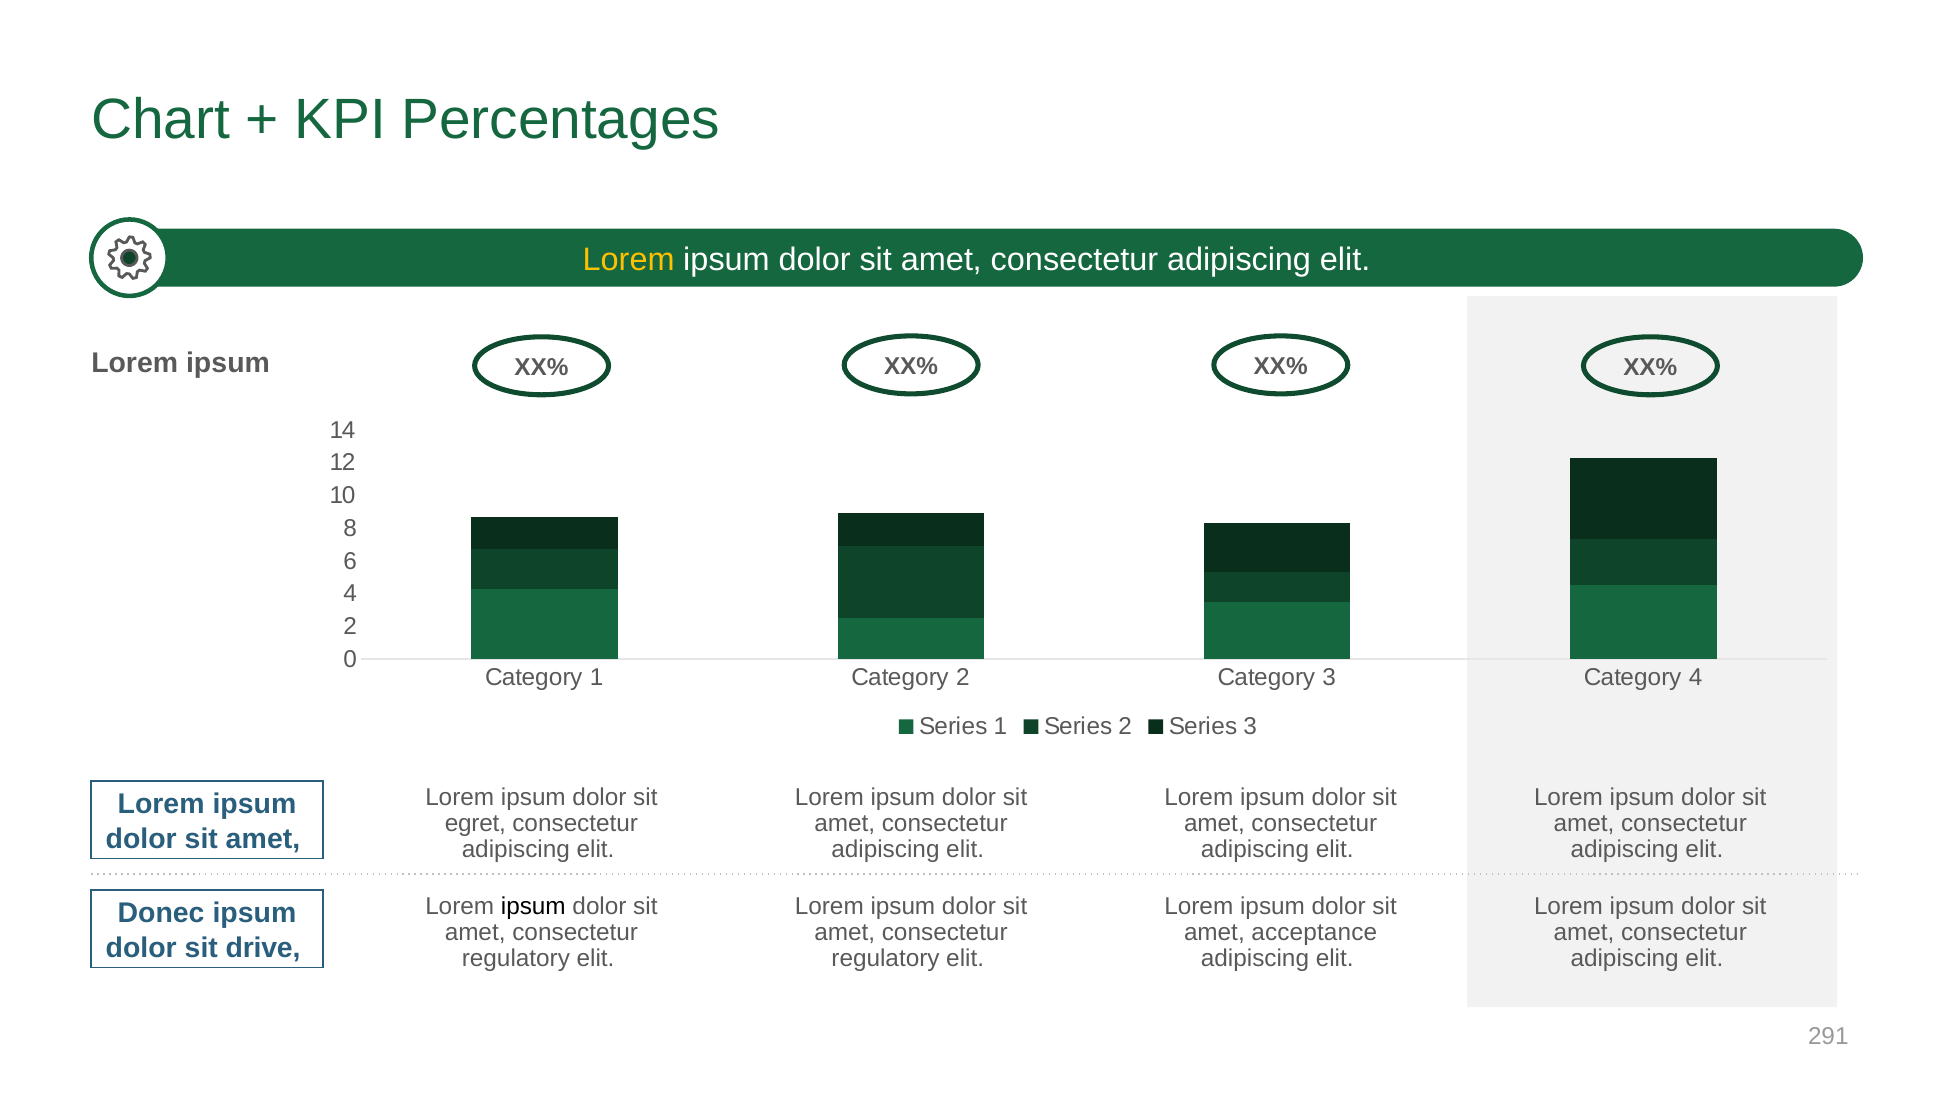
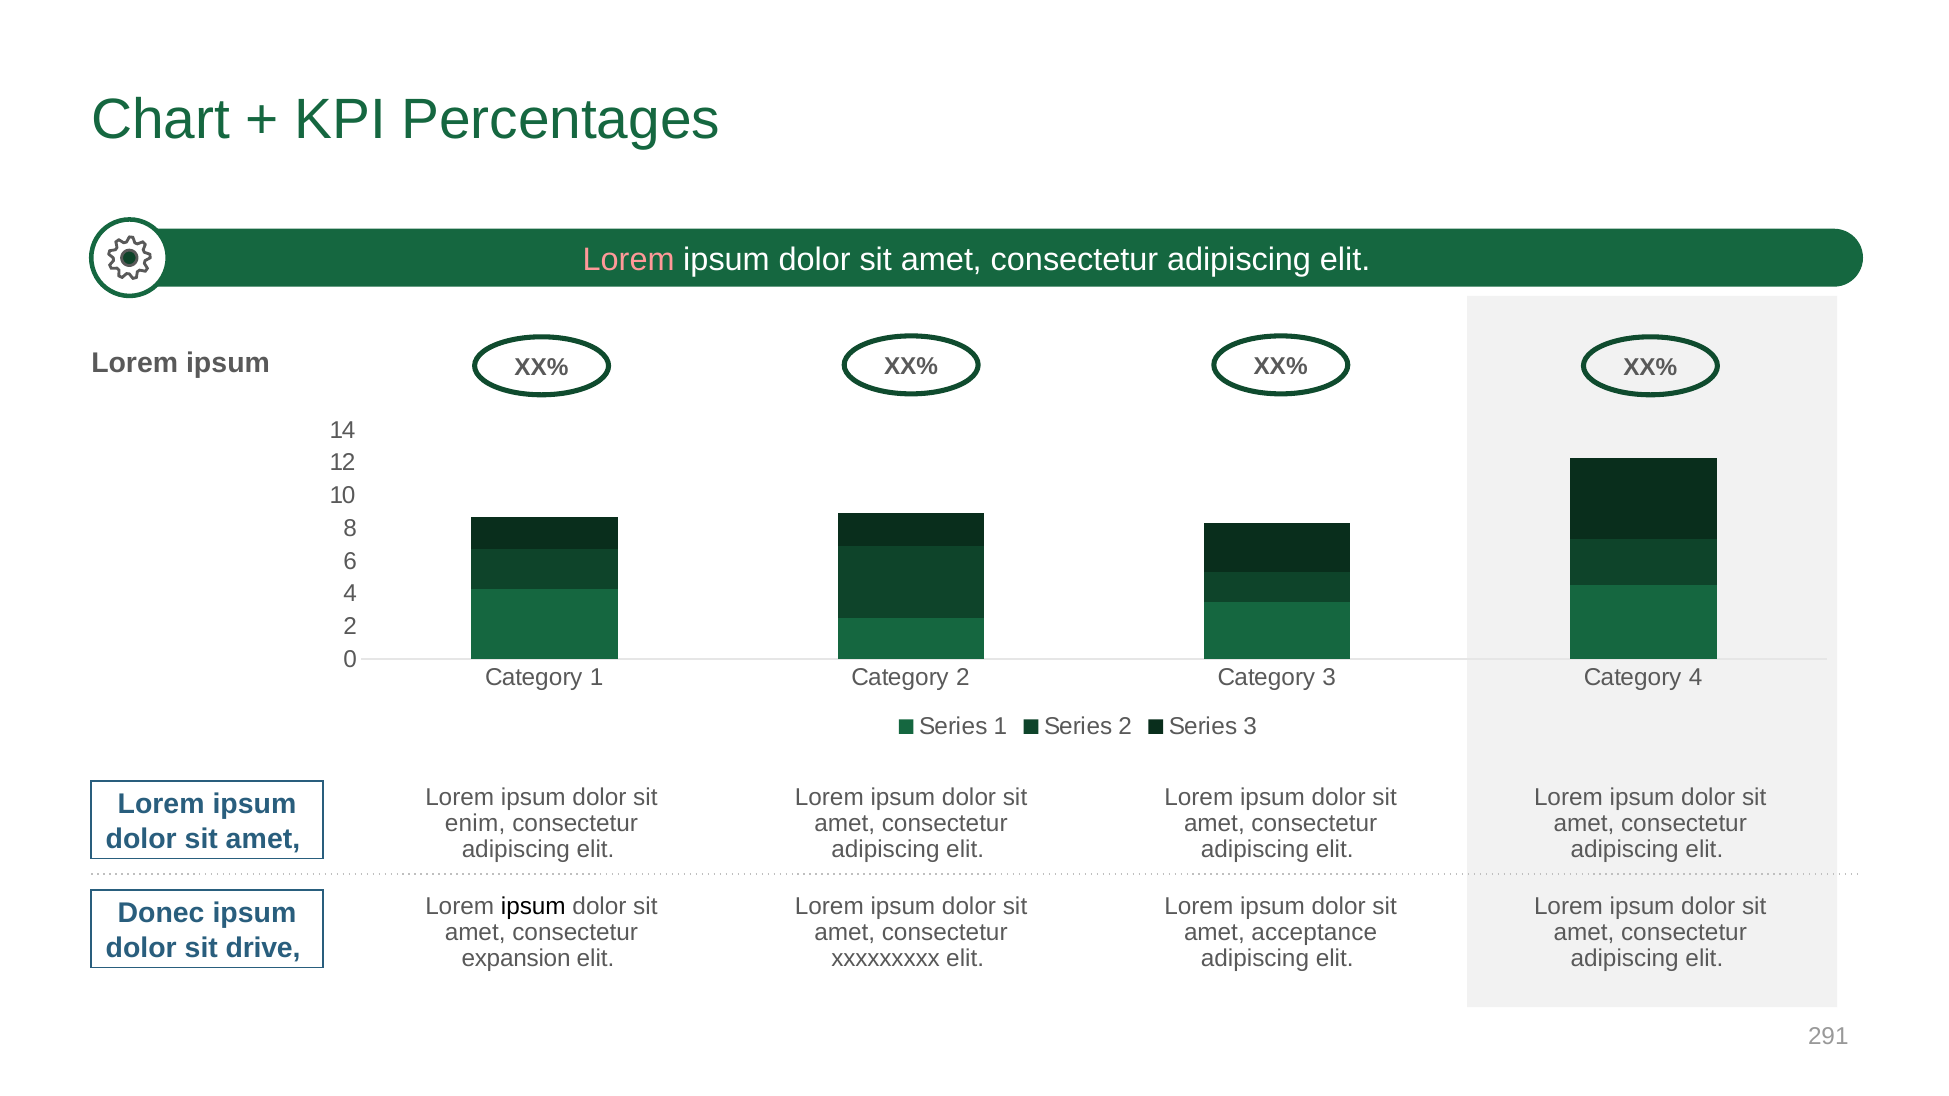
Lorem at (629, 260) colour: yellow -> pink
egret: egret -> enim
regulatory at (516, 959): regulatory -> expansion
regulatory at (885, 959): regulatory -> xxxxxxxxx
